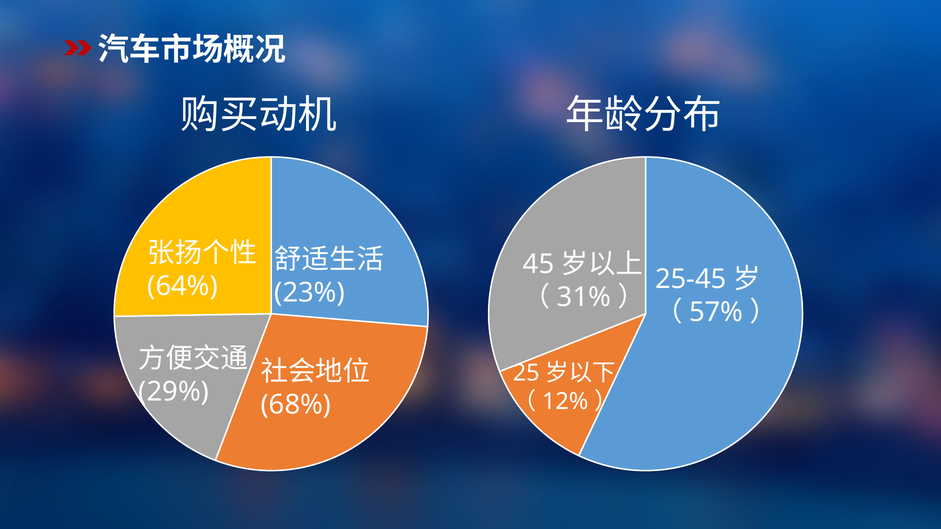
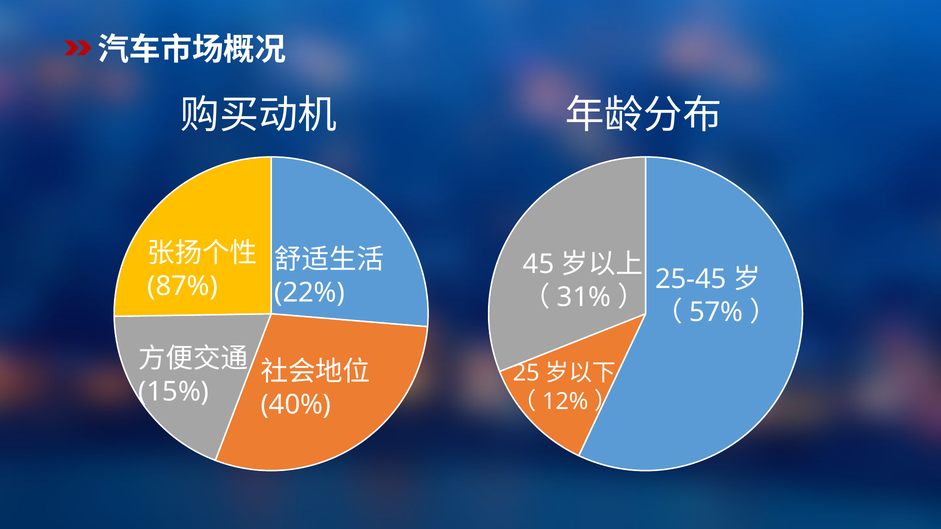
64%: 64% -> 87%
23%: 23% -> 22%
29%: 29% -> 15%
68%: 68% -> 40%
